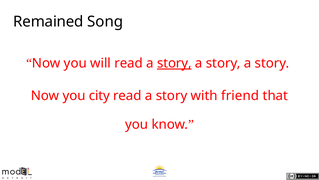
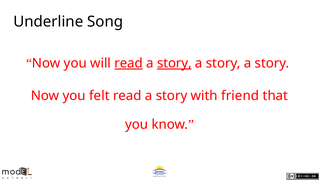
Remained: Remained -> Underline
read at (129, 63) underline: none -> present
city: city -> felt
